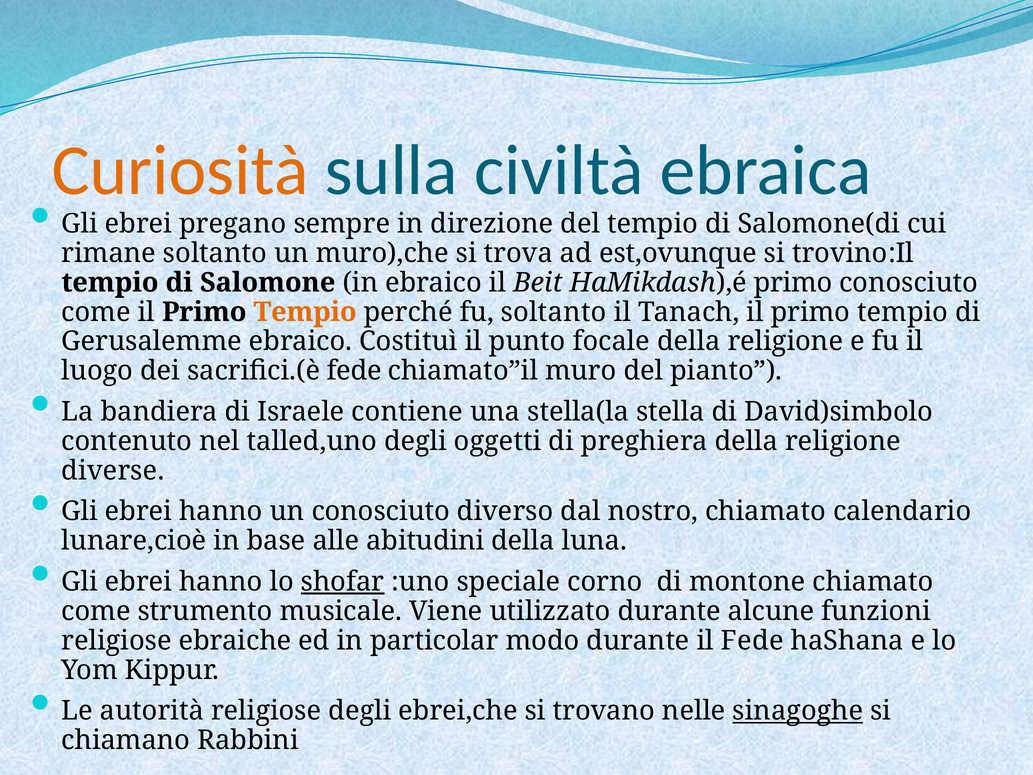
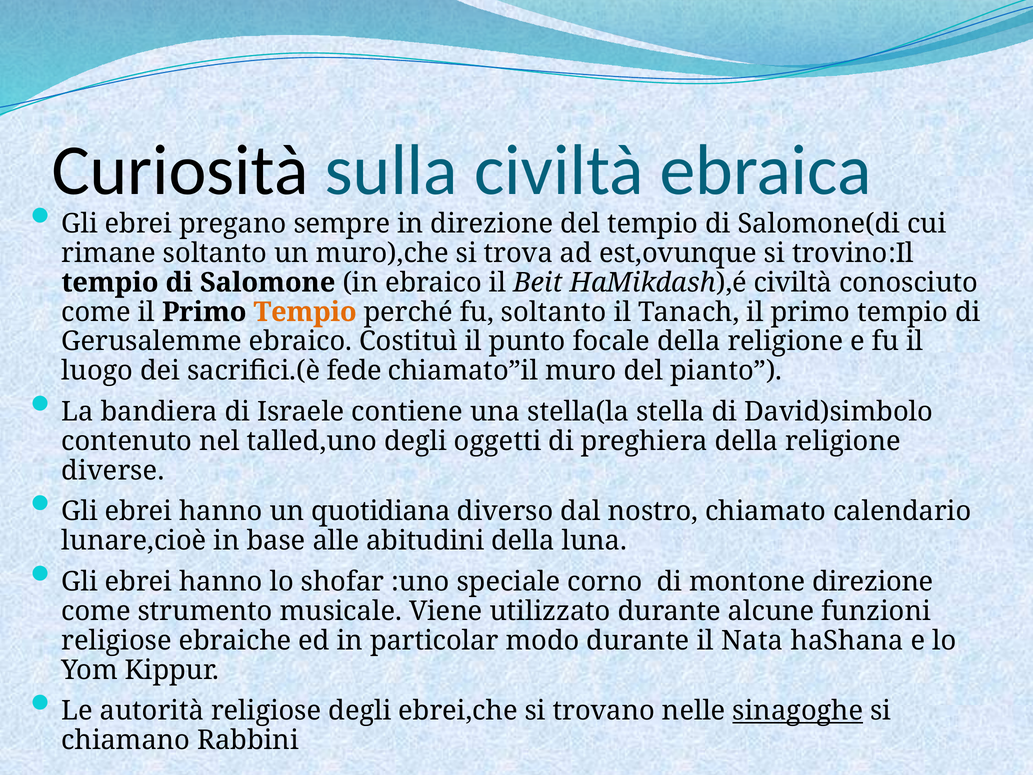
Curiosità colour: orange -> black
HaMikdash),é primo: primo -> civiltà
un conosciuto: conosciuto -> quotidiana
shofar underline: present -> none
montone chiamato: chiamato -> direzione
il Fede: Fede -> Nata
